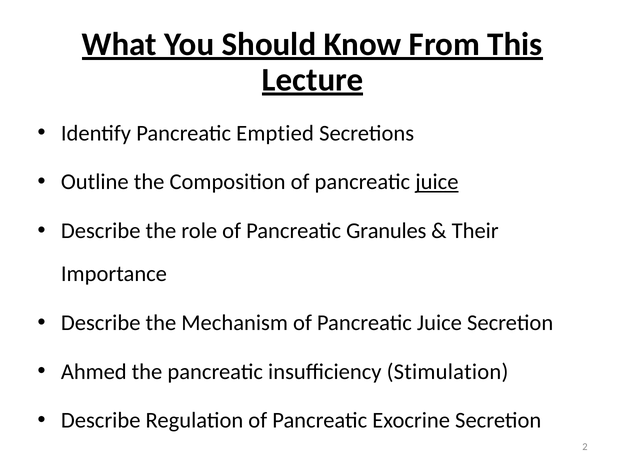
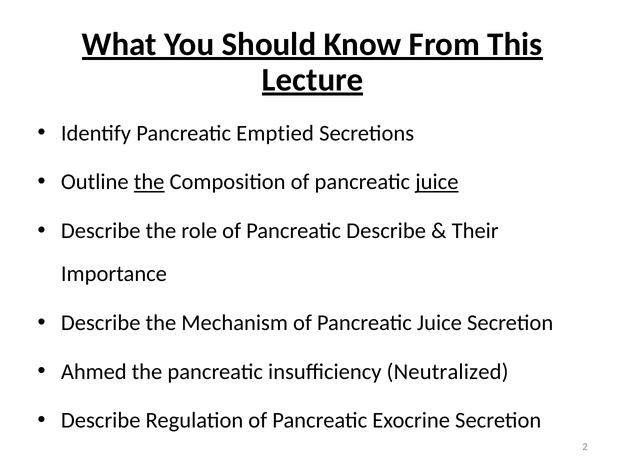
the at (149, 182) underline: none -> present
Pancreatic Granules: Granules -> Describe
Stimulation: Stimulation -> Neutralized
